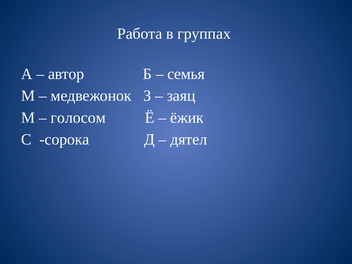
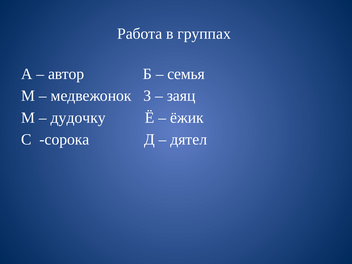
голосом: голосом -> дудочку
